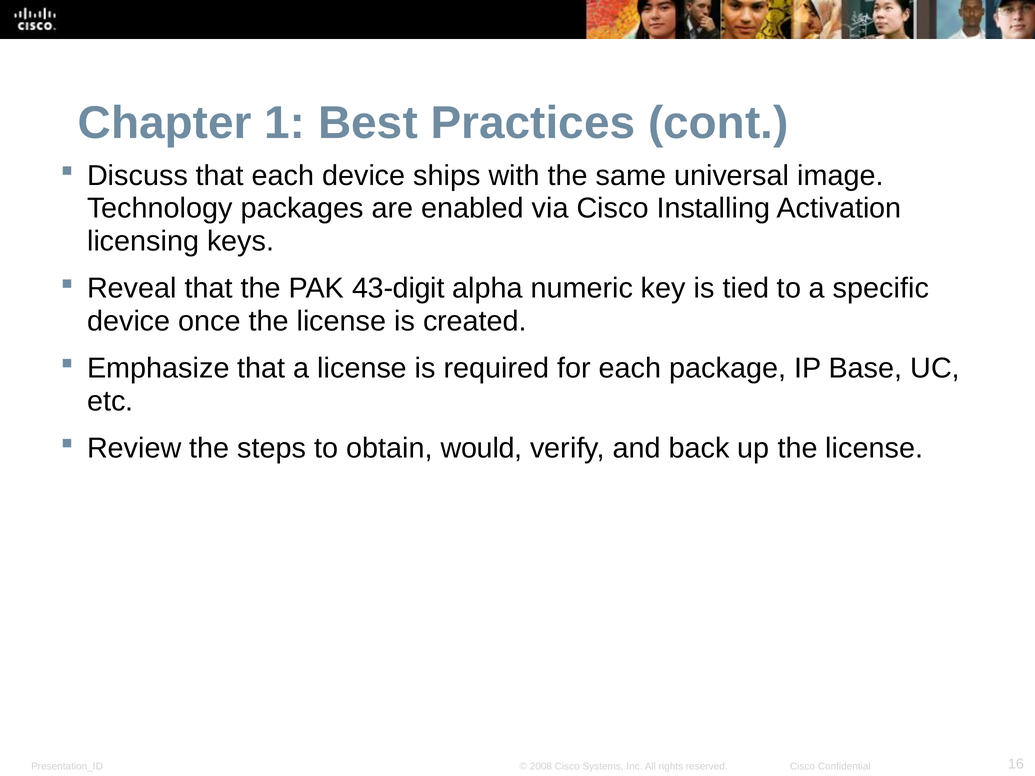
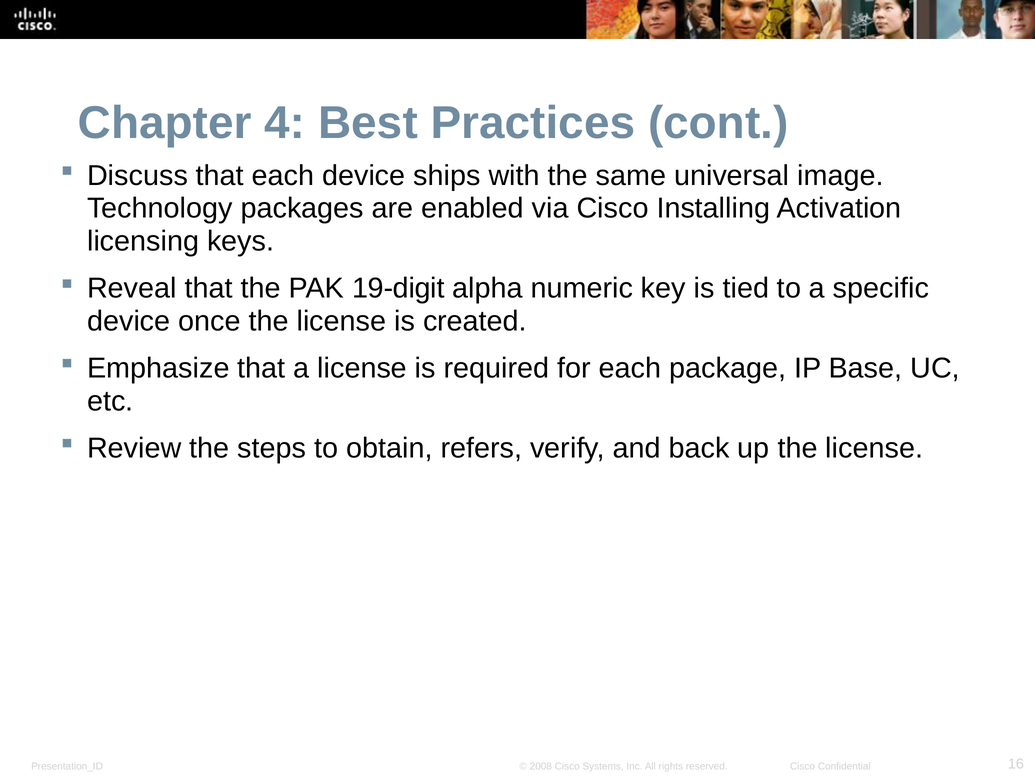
1: 1 -> 4
43-digit: 43-digit -> 19-digit
would: would -> refers
